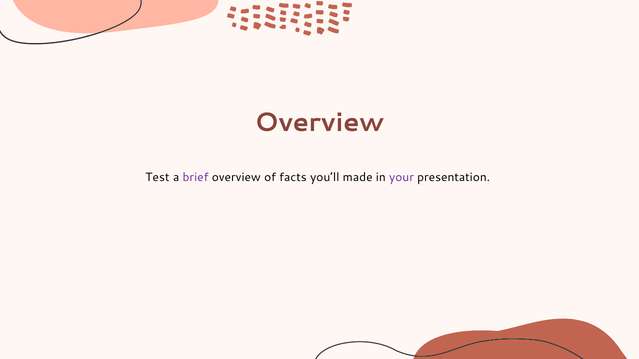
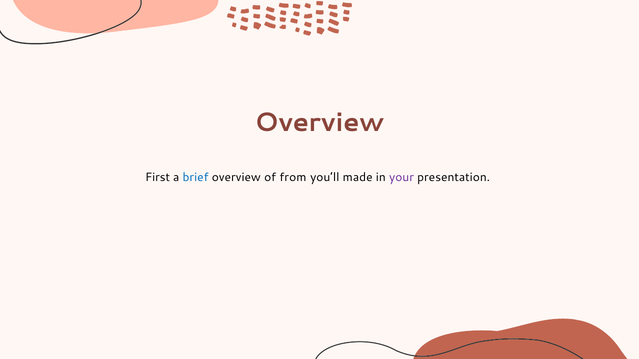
Test: Test -> First
brief colour: purple -> blue
facts: facts -> from
